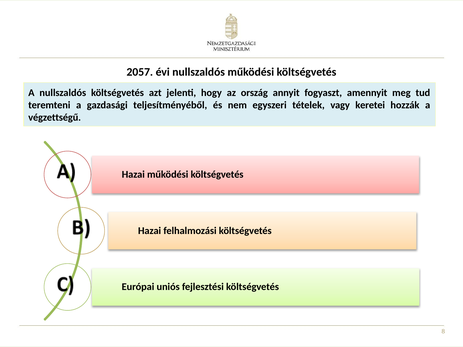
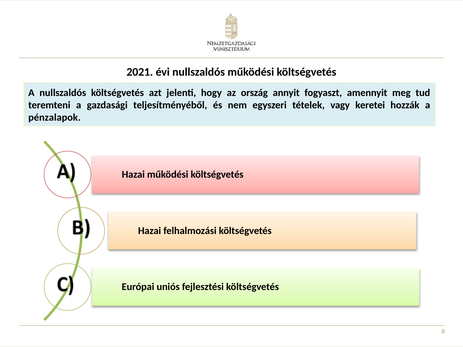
2057: 2057 -> 2021
végzettségű: végzettségű -> pénzalapok
